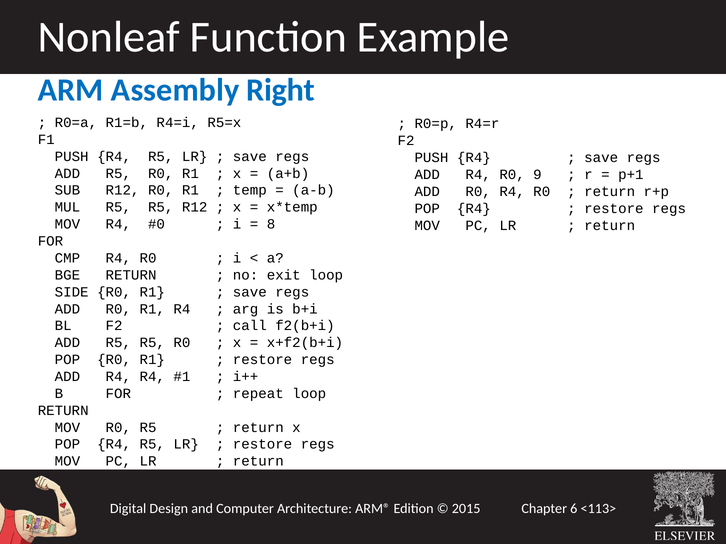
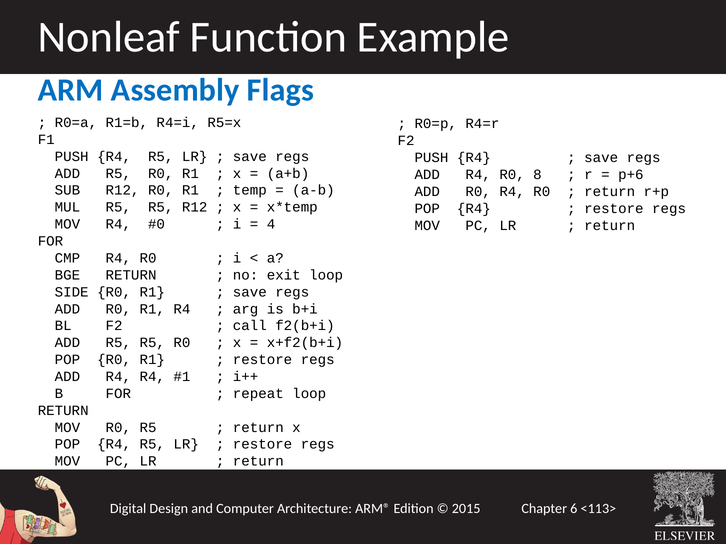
Right: Right -> Flags
9: 9 -> 8
p+1: p+1 -> p+6
8: 8 -> 4
